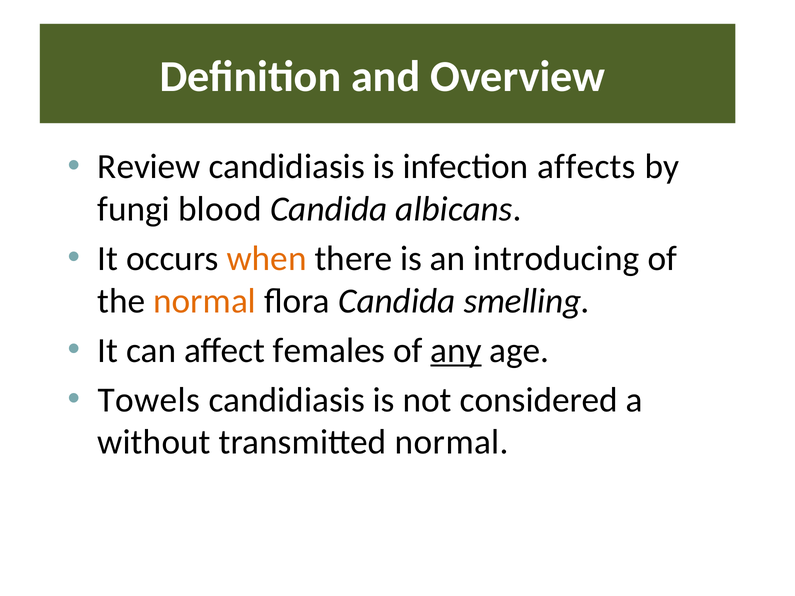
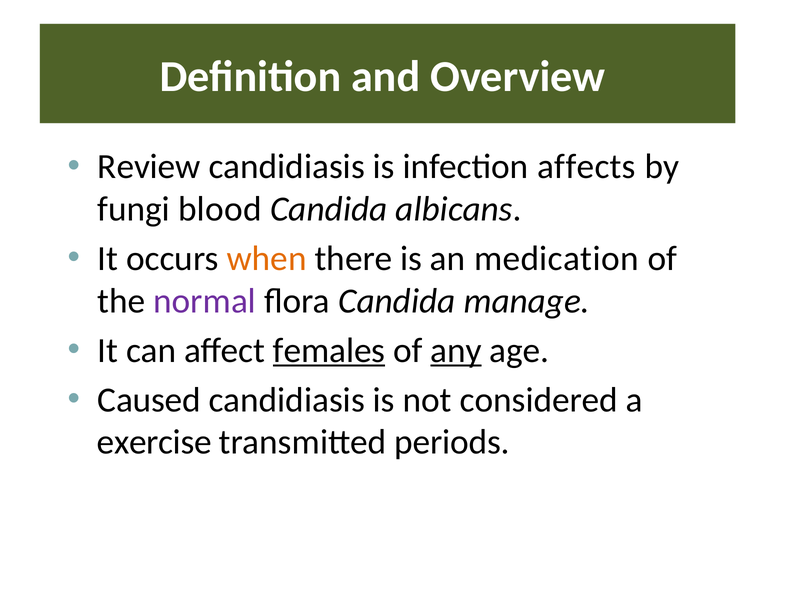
introducing: introducing -> medication
normal at (205, 301) colour: orange -> purple
smelling: smelling -> manage
females underline: none -> present
Towels: Towels -> Caused
without: without -> exercise
transmitted normal: normal -> periods
